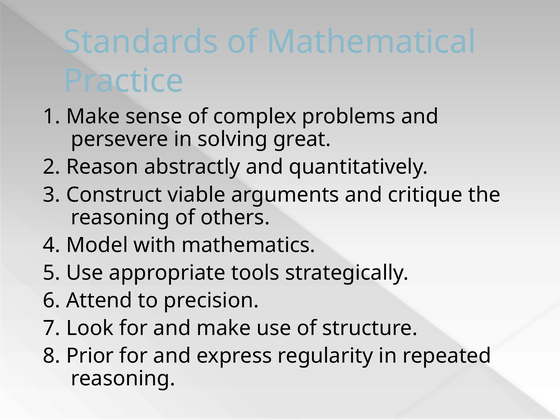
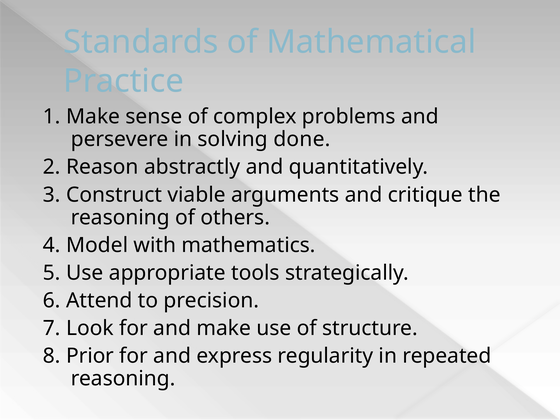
great: great -> done
